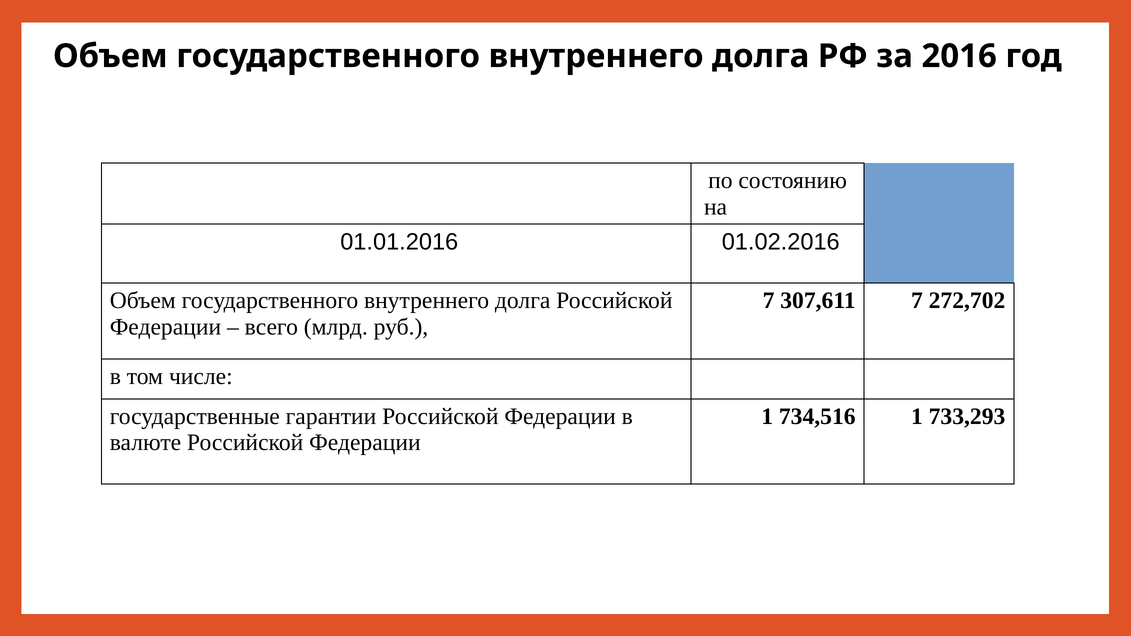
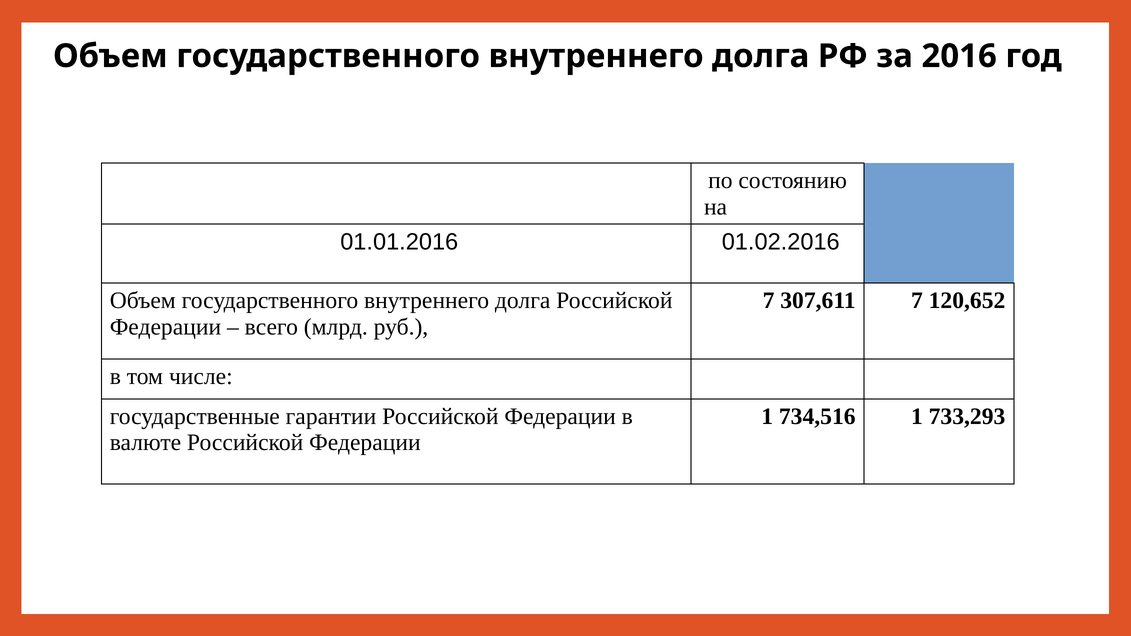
272,702: 272,702 -> 120,652
